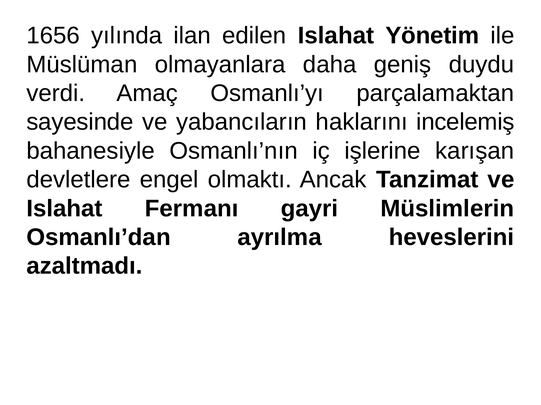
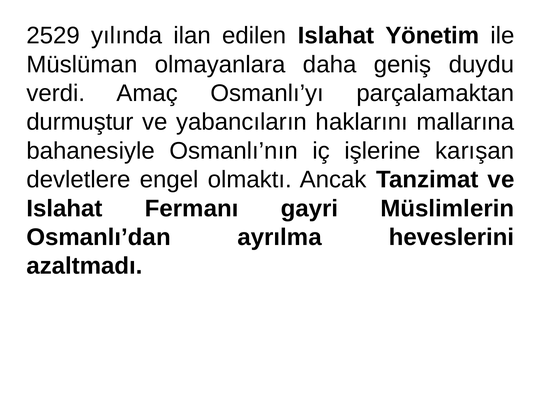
1656: 1656 -> 2529
sayesinde: sayesinde -> durmuştur
incelemiş: incelemiş -> mallarına
